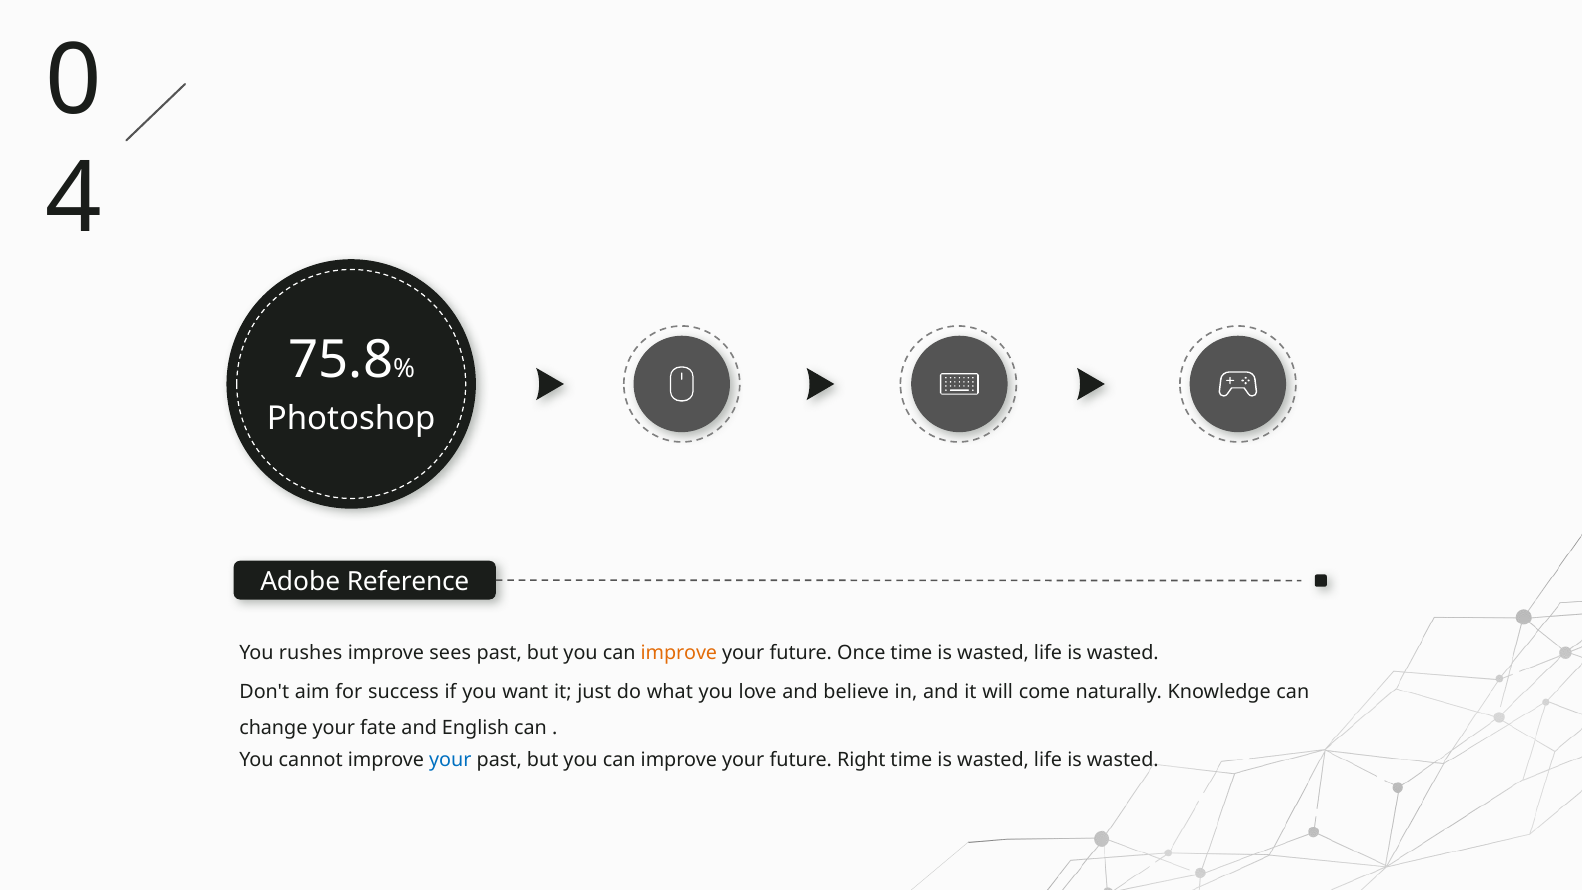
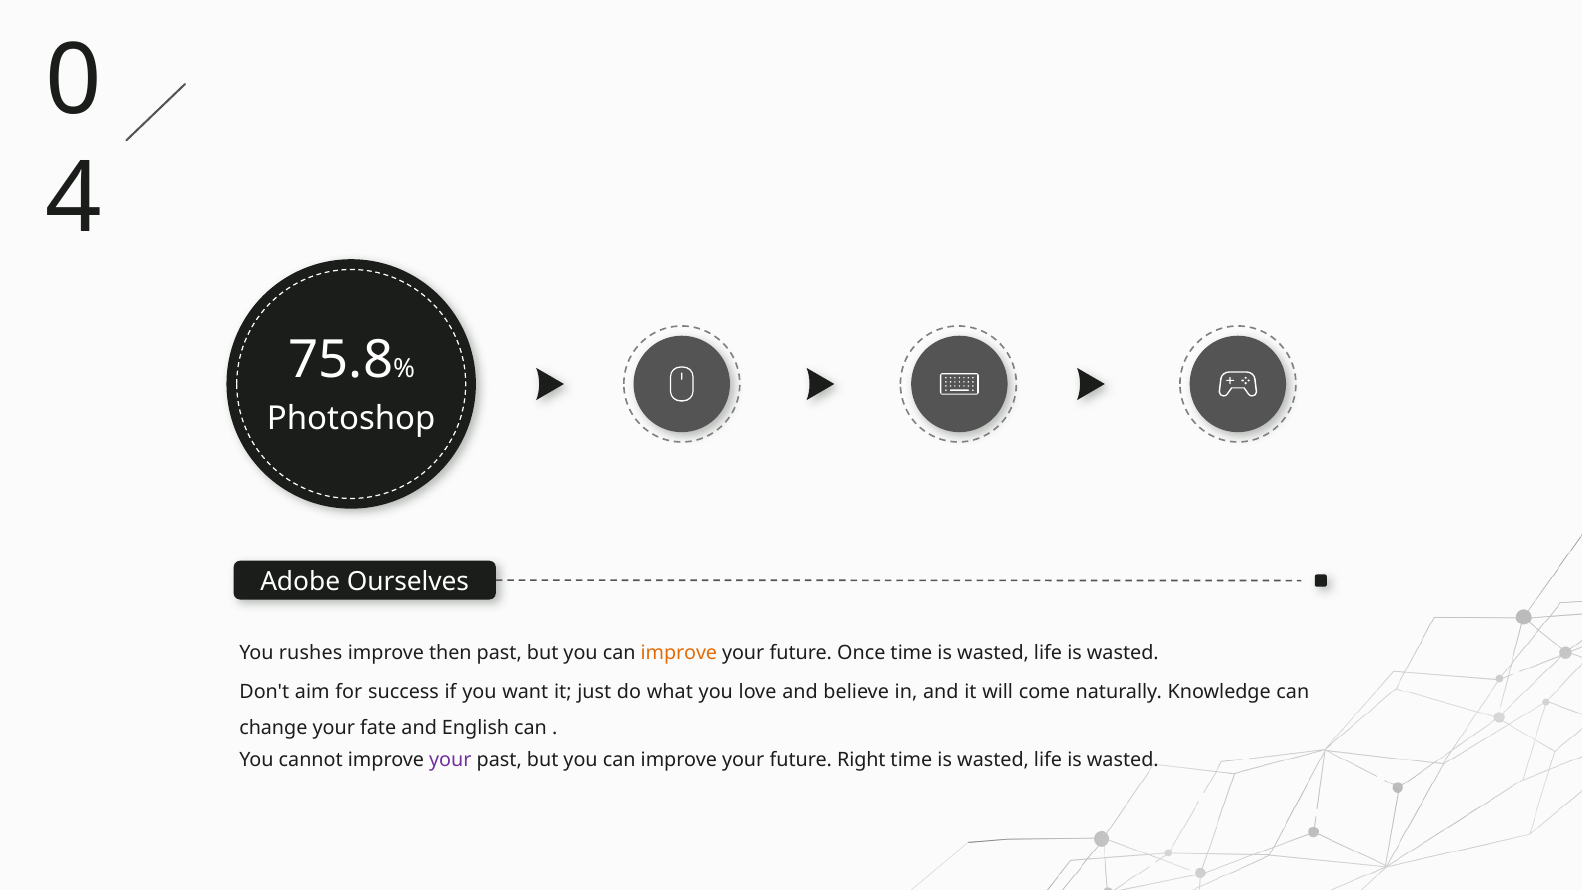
Reference: Reference -> Ourselves
sees: sees -> then
your at (450, 760) colour: blue -> purple
